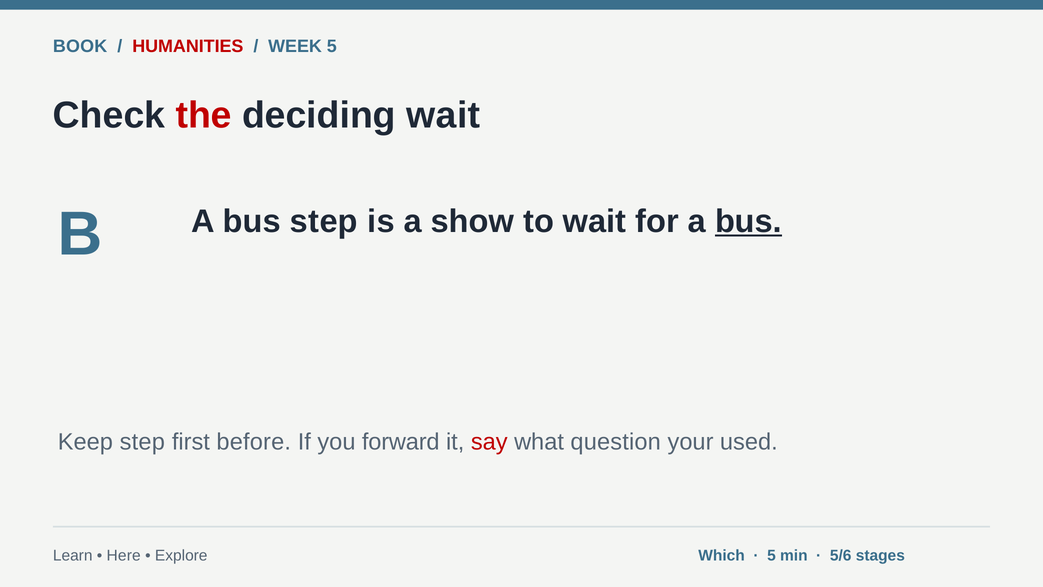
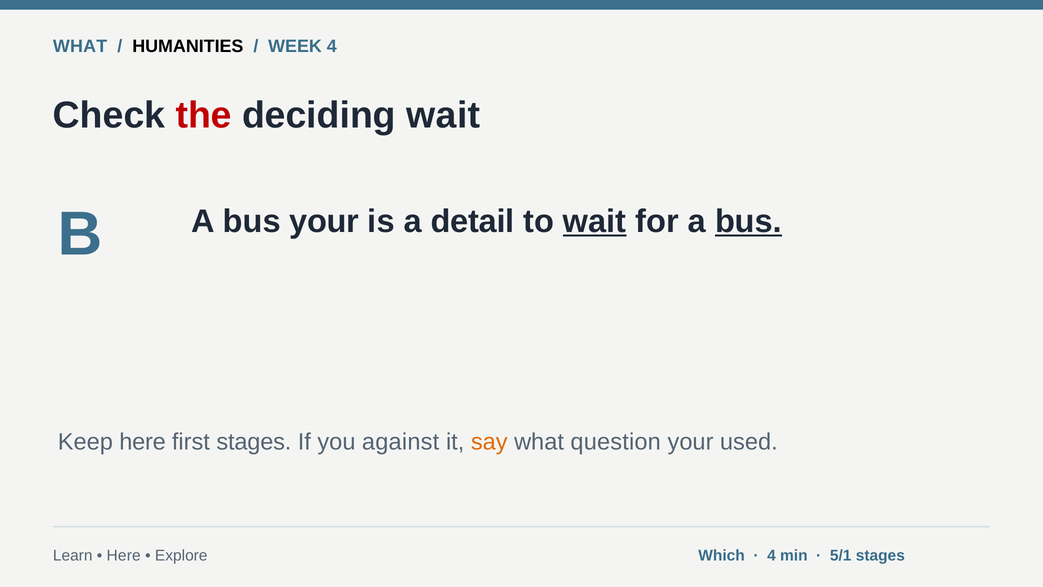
BOOK at (80, 46): BOOK -> WHAT
HUMANITIES colour: red -> black
WEEK 5: 5 -> 4
bus step: step -> your
show: show -> detail
wait at (595, 221) underline: none -> present
Keep step: step -> here
first before: before -> stages
forward: forward -> against
say colour: red -> orange
5 at (771, 555): 5 -> 4
5/6: 5/6 -> 5/1
